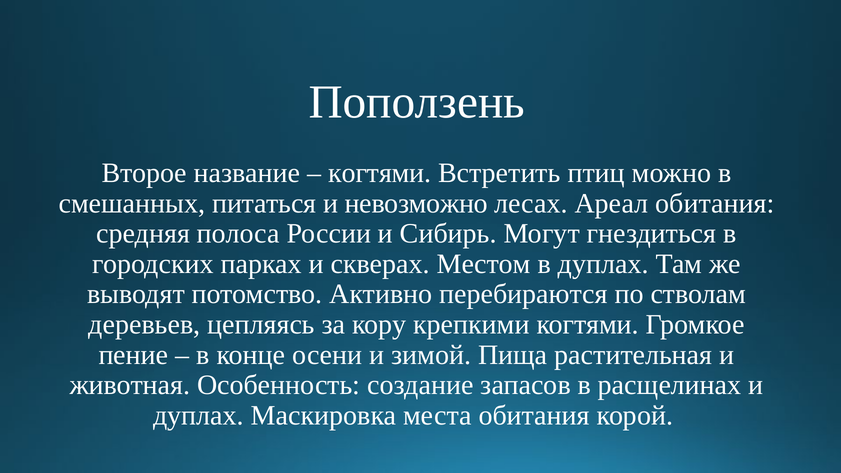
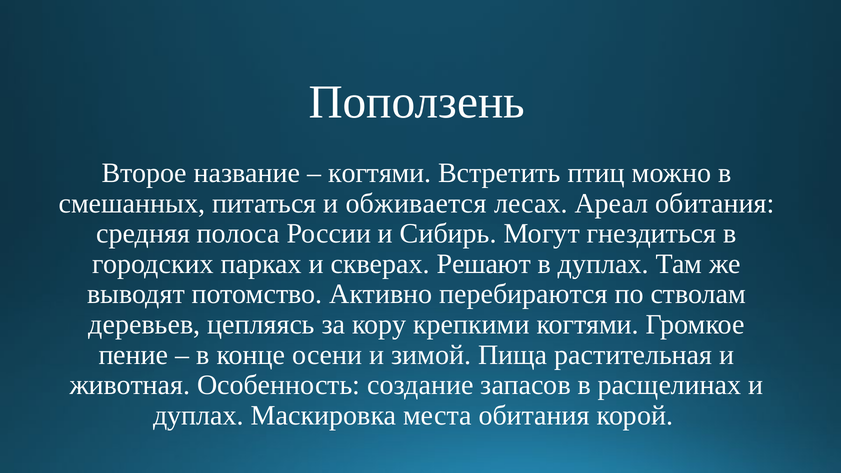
невозможно: невозможно -> обживается
Местом: Местом -> Решают
